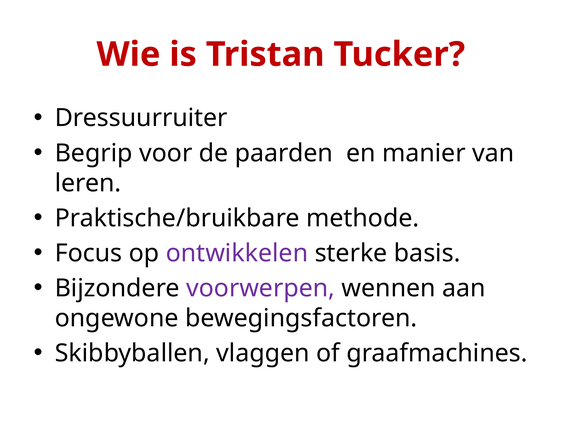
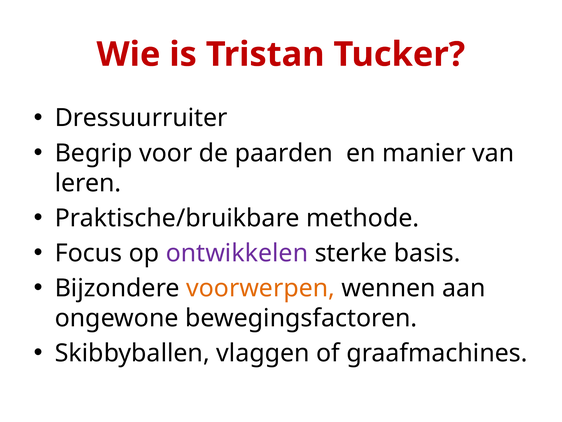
voorwerpen colour: purple -> orange
